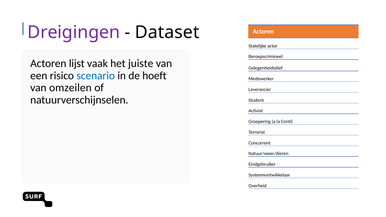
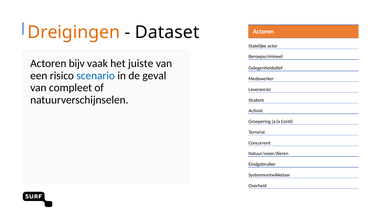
Dreigingen colour: purple -> orange
lijst: lijst -> bijv
hoeft: hoeft -> geval
omzeilen: omzeilen -> compleet
